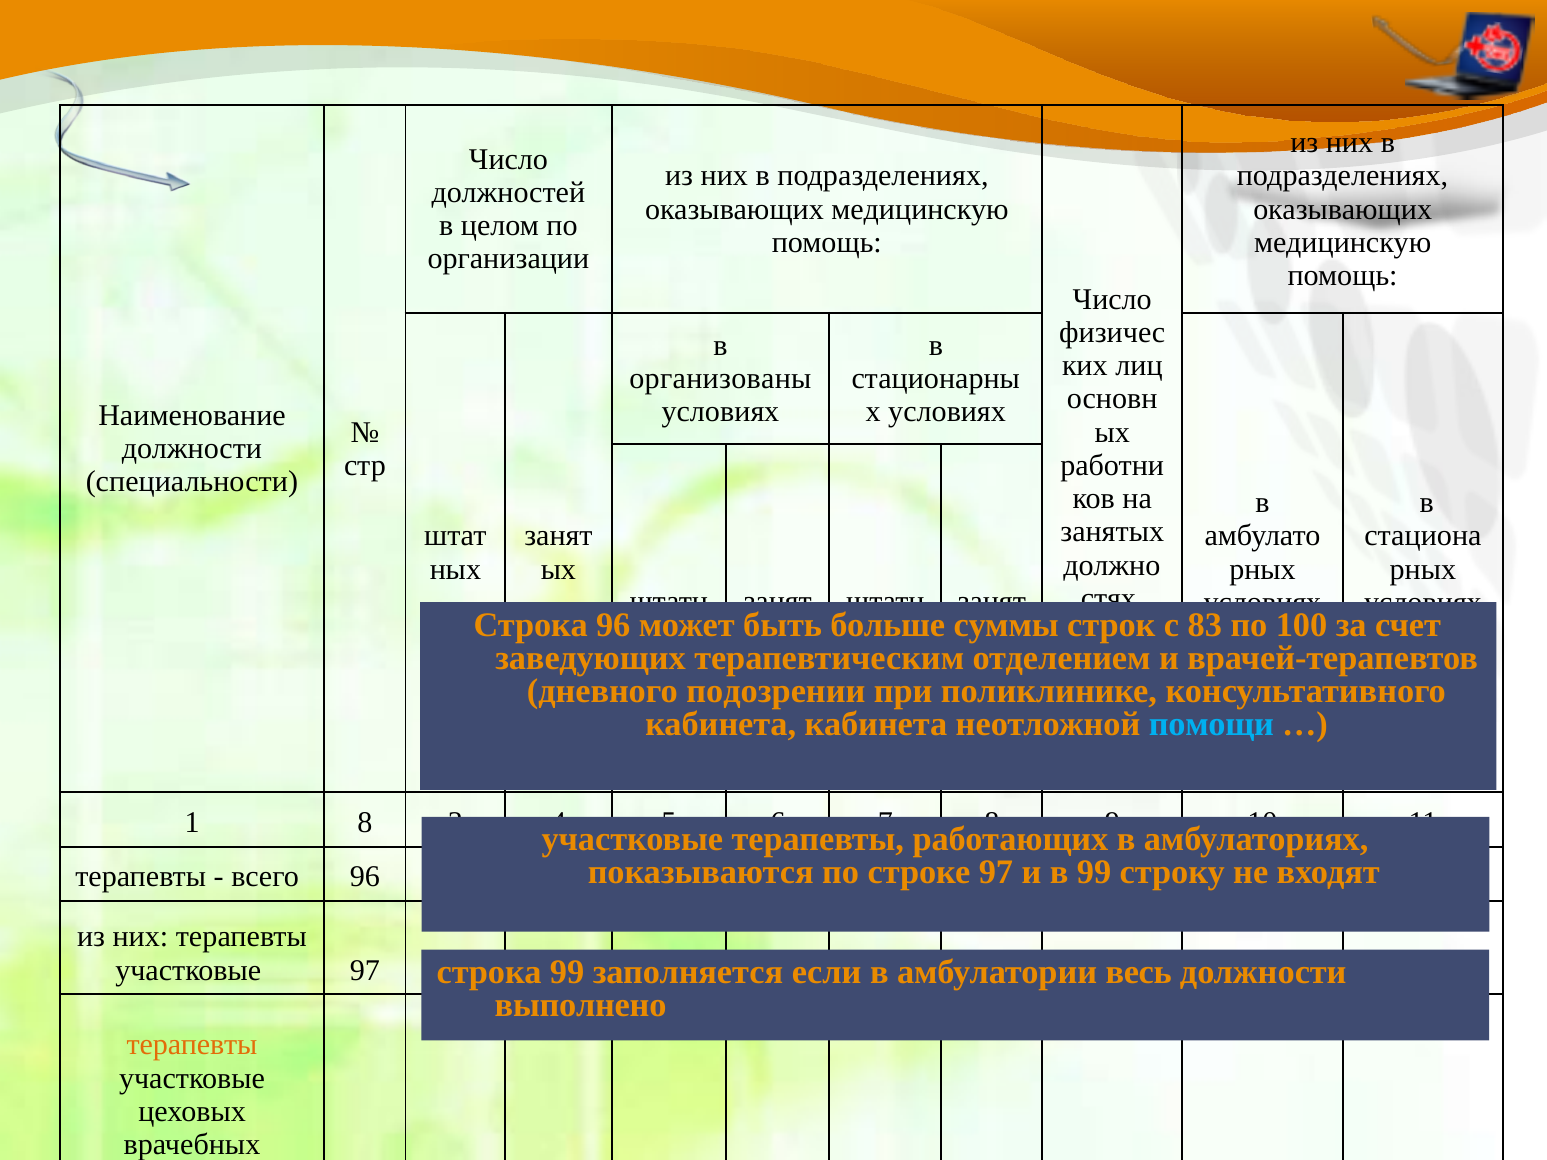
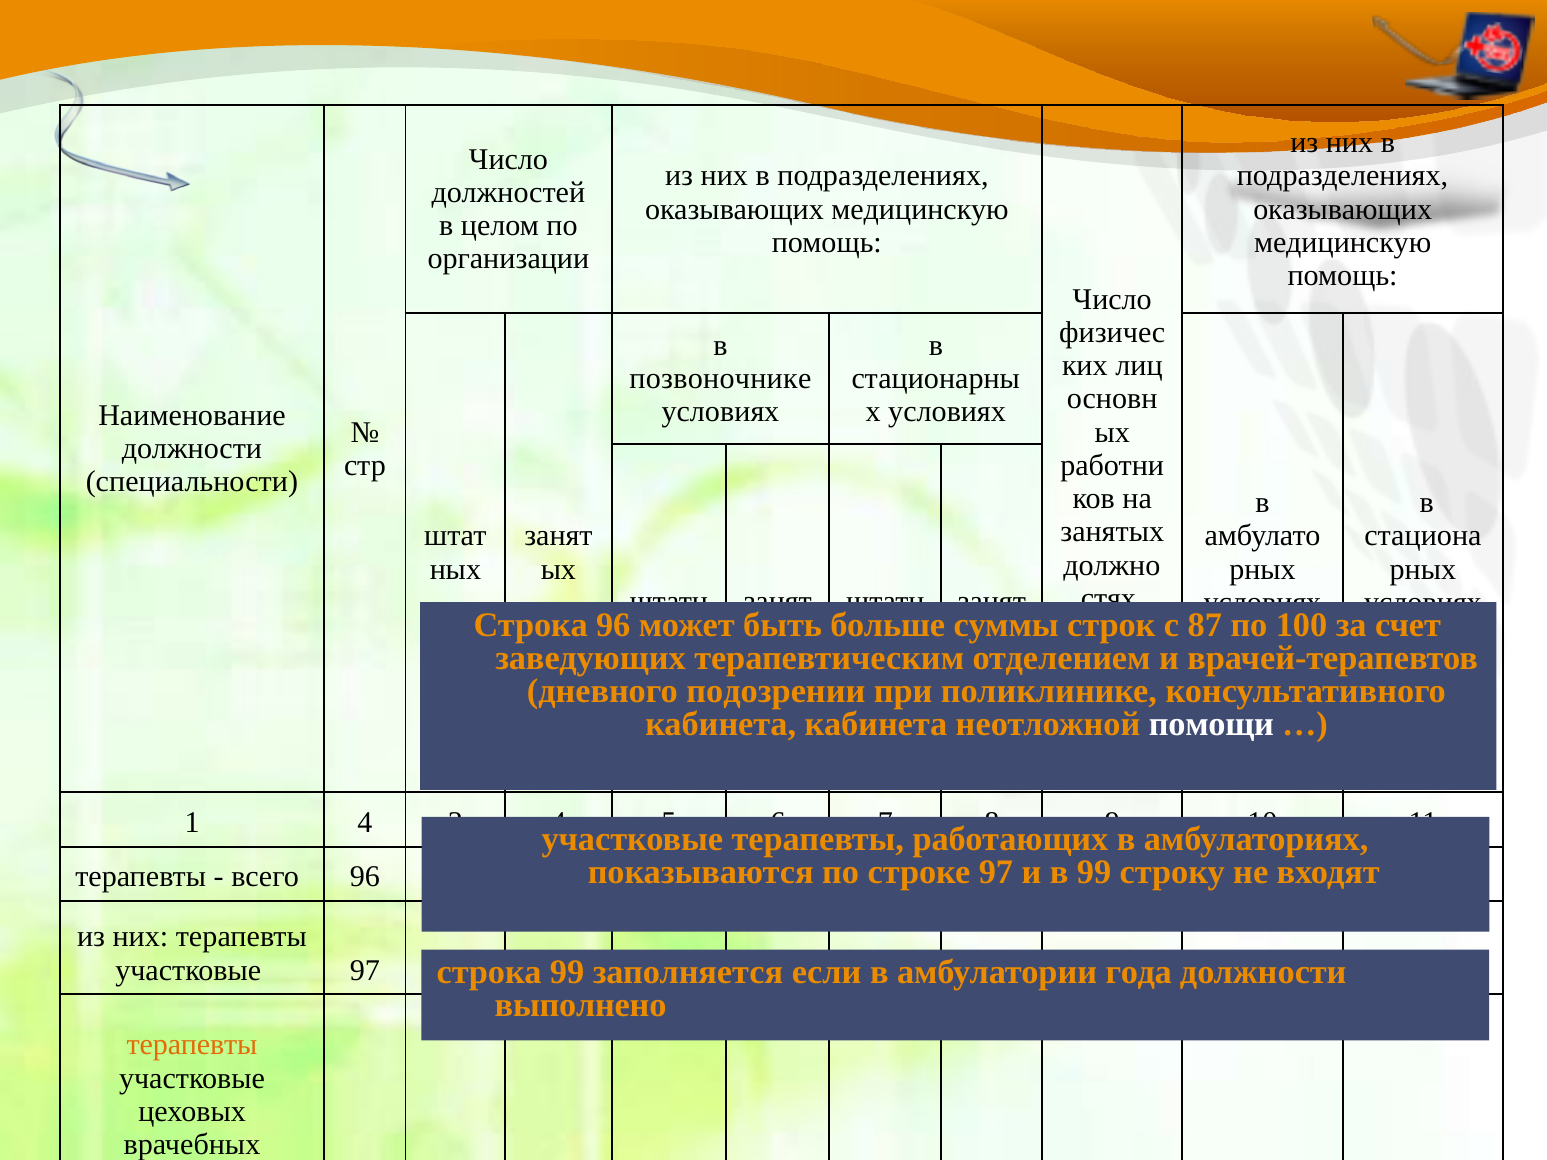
организованы: организованы -> позвоночнике
83: 83 -> 87
помощи colour: light blue -> white
1 8: 8 -> 4
весь: весь -> года
